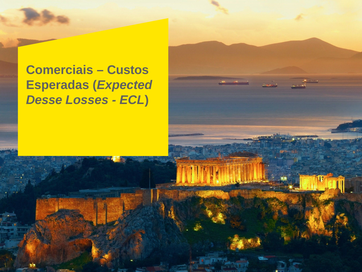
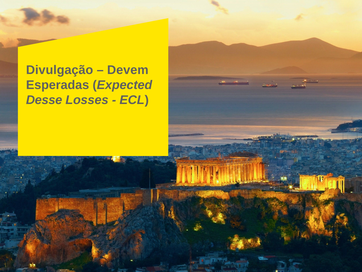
Comerciais: Comerciais -> Divulgação
Custos: Custos -> Devem
